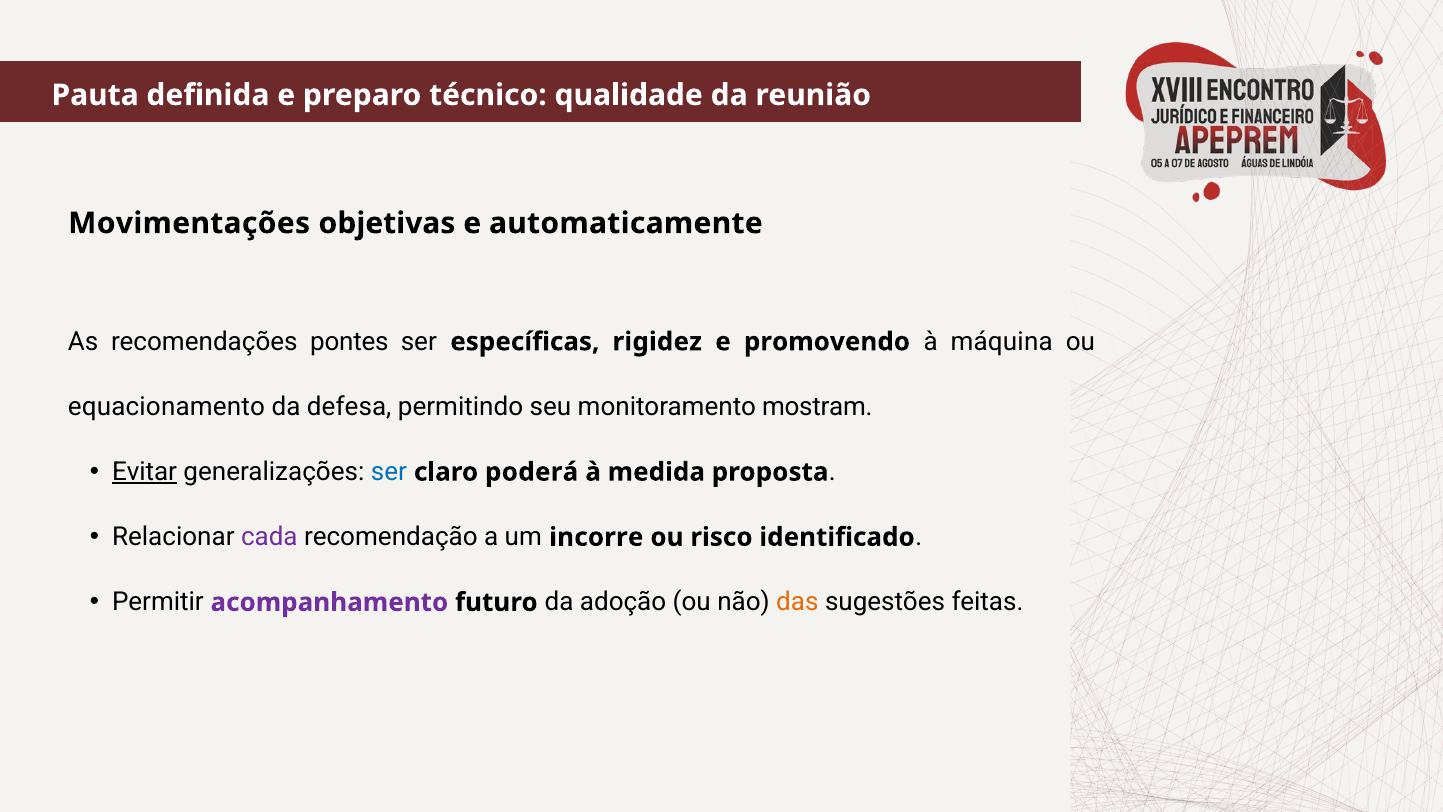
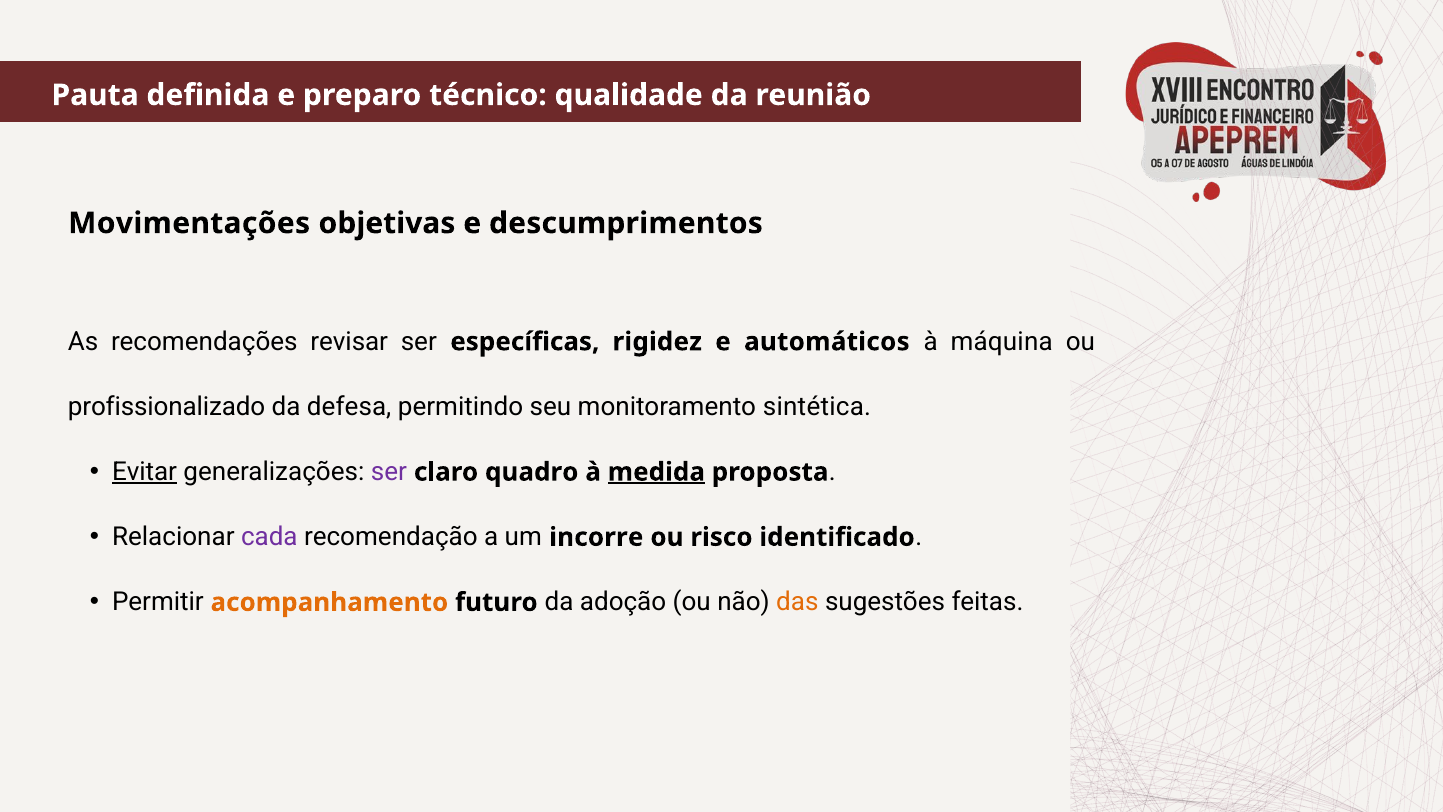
automaticamente: automaticamente -> descumprimentos
pontes: pontes -> revisar
promovendo: promovendo -> automáticos
equacionamento: equacionamento -> profissionalizado
mostram: mostram -> sintética
ser at (389, 472) colour: blue -> purple
poderá: poderá -> quadro
medida underline: none -> present
acompanhamento colour: purple -> orange
